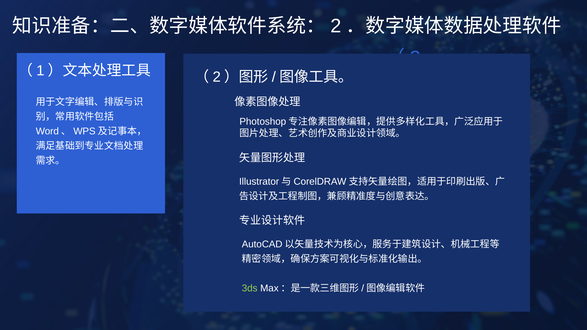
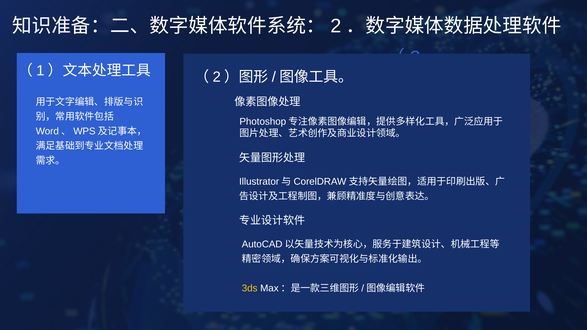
3ds colour: light green -> yellow
